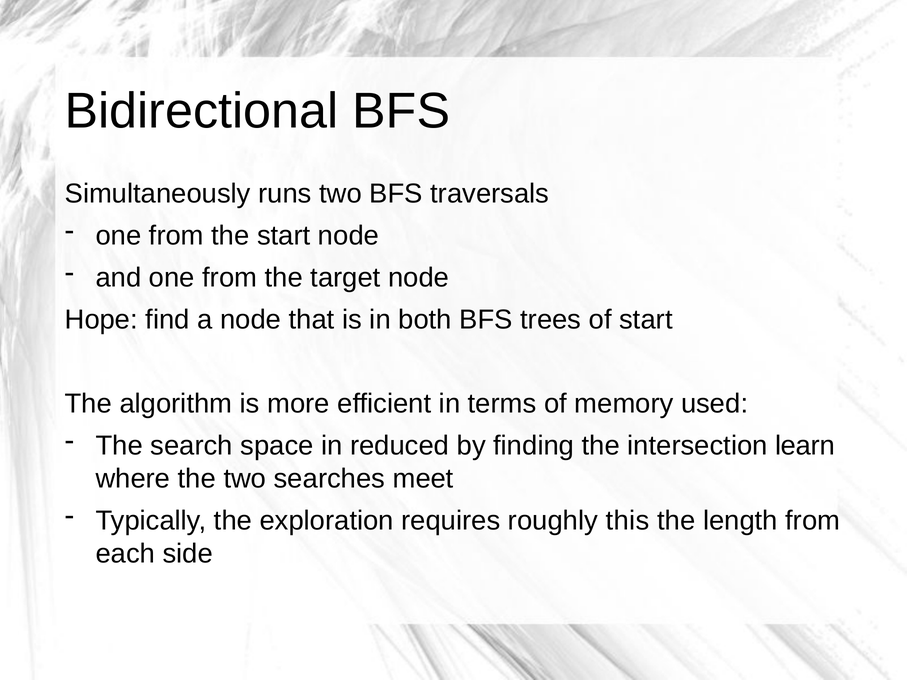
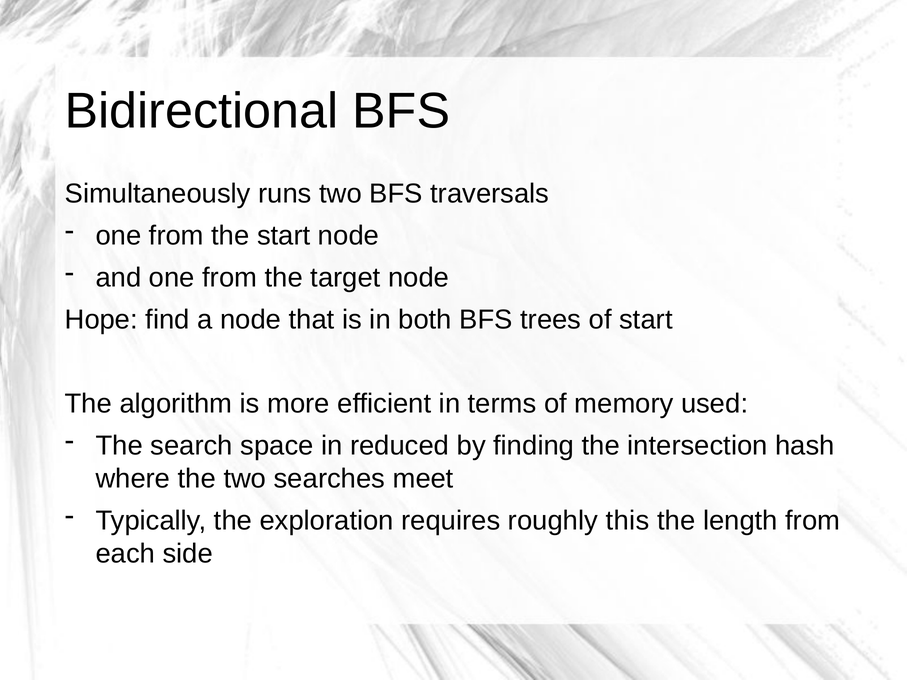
learn: learn -> hash
